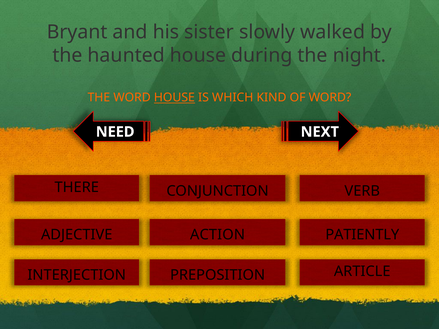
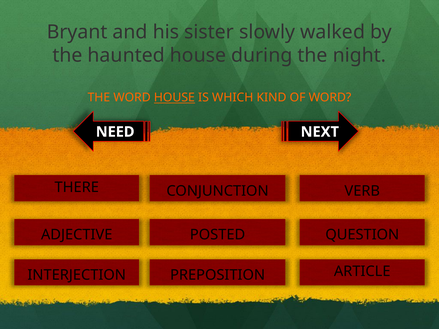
ACTION: ACTION -> POSTED
PATIENTLY: PATIENTLY -> QUESTION
